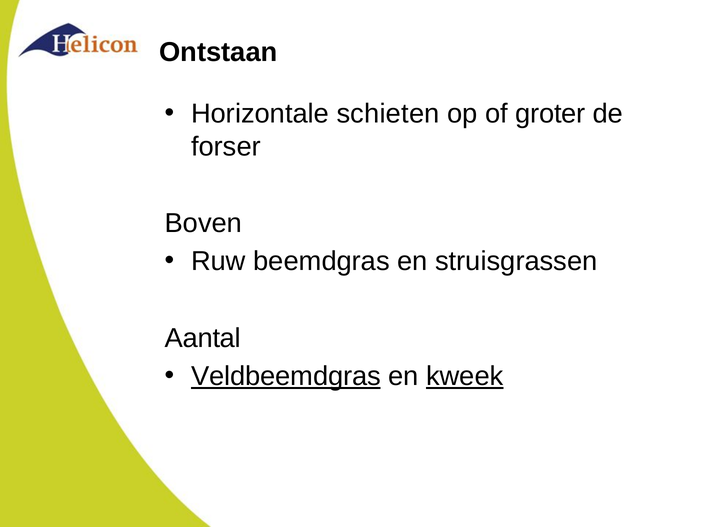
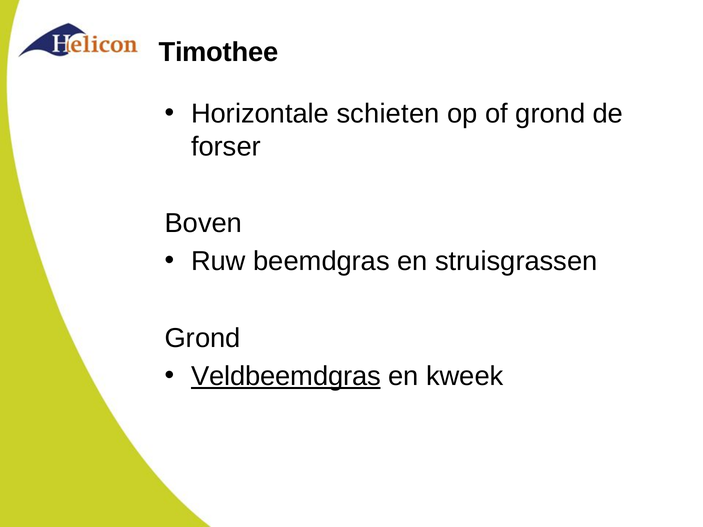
Ontstaan: Ontstaan -> Timothee
of groter: groter -> grond
Aantal at (203, 338): Aantal -> Grond
kweek underline: present -> none
